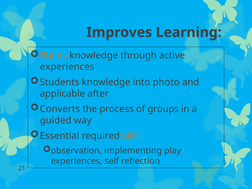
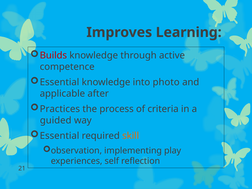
Builds colour: orange -> red
experiences at (67, 67): experiences -> competence
Students at (60, 82): Students -> Essential
Converts: Converts -> Practices
groups: groups -> criteria
